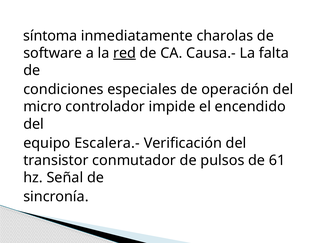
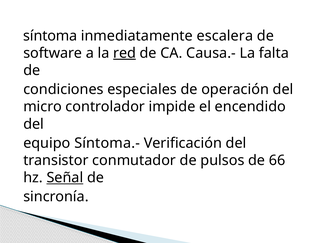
charolas: charolas -> escalera
Escalera.-: Escalera.- -> Síntoma.-
61: 61 -> 66
Señal underline: none -> present
